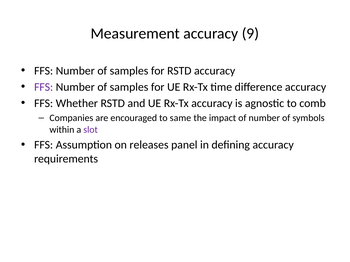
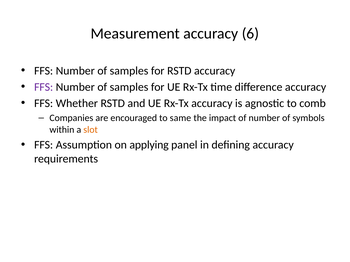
9: 9 -> 6
slot colour: purple -> orange
releases: releases -> applying
